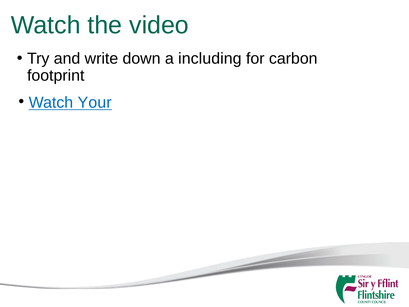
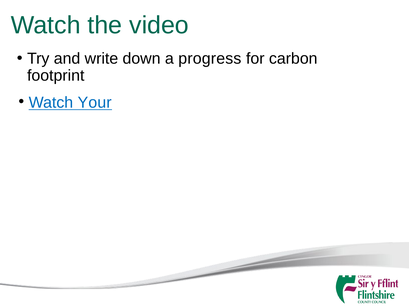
including: including -> progress
